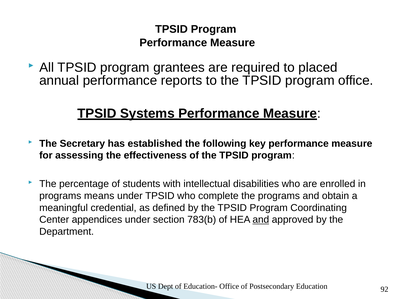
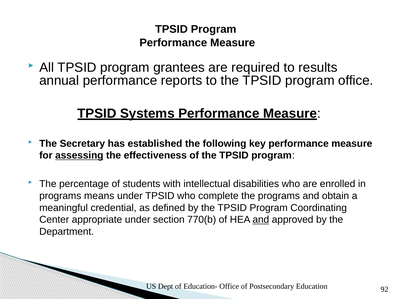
placed: placed -> results
assessing underline: none -> present
appendices: appendices -> appropriate
783(b: 783(b -> 770(b
